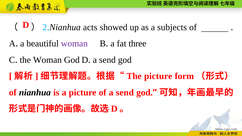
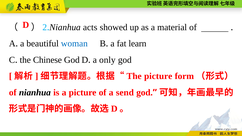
subjects: subjects -> material
woman at (74, 44) colour: purple -> blue
three: three -> learn
the Woman: Woman -> Chinese
send at (107, 60): send -> only
